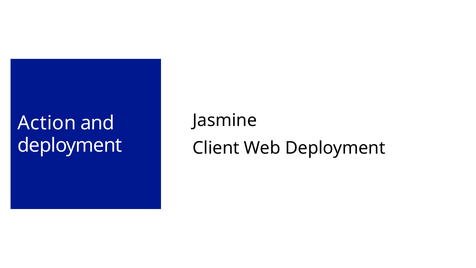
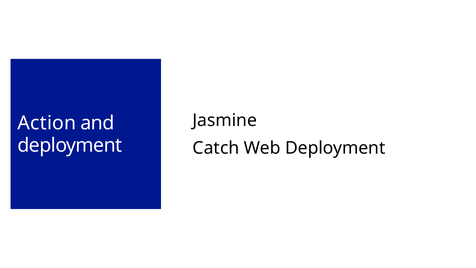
Client: Client -> Catch
